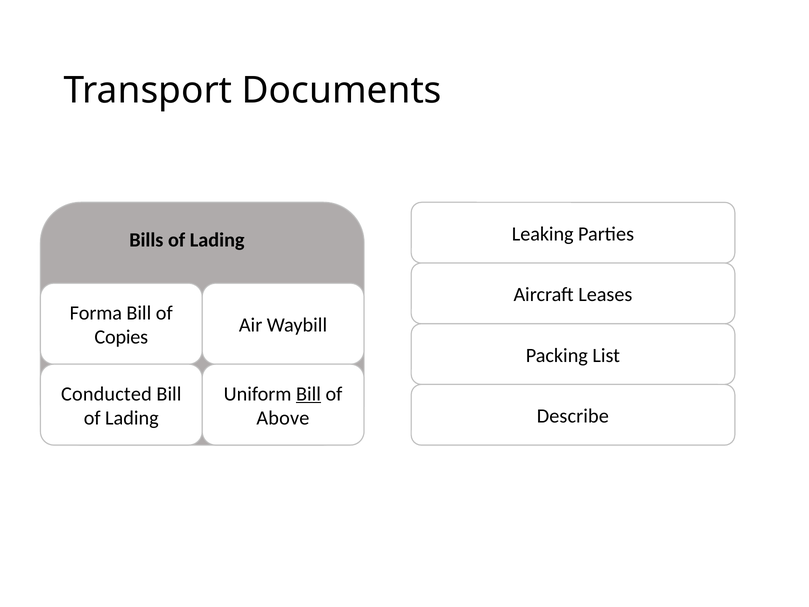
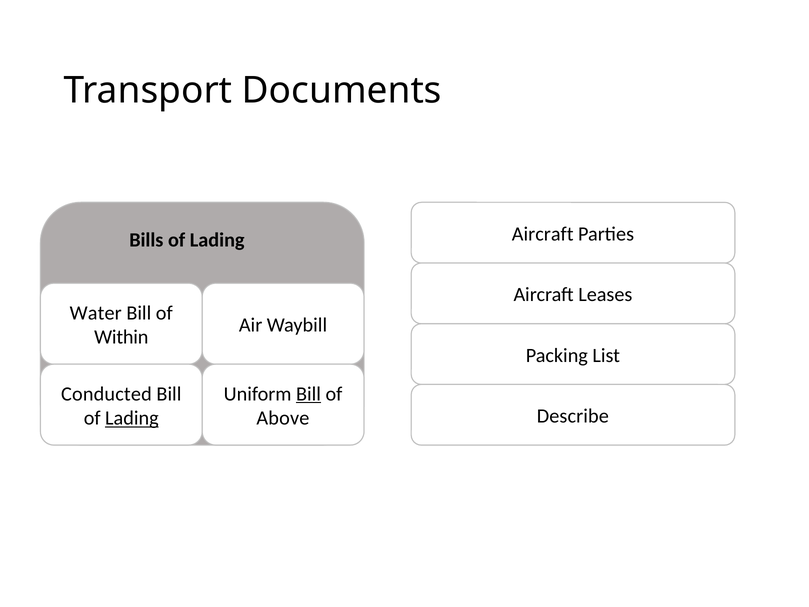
Lading Leaking: Leaking -> Aircraft
Forma: Forma -> Water
Copies: Copies -> Within
Lading at (132, 418) underline: none -> present
